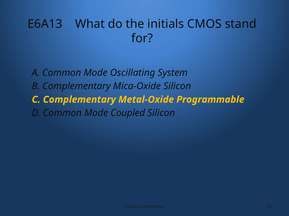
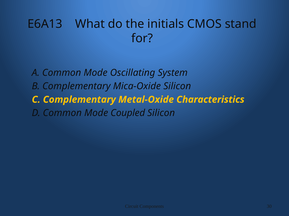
Programmable: Programmable -> Characteristics
